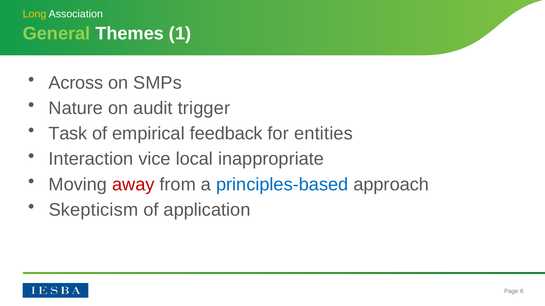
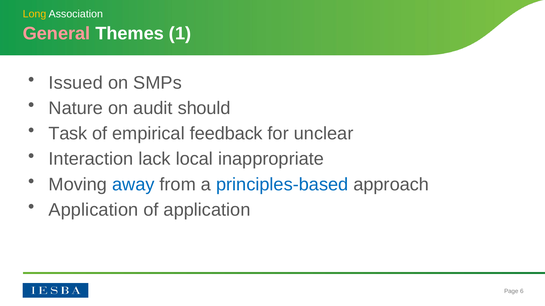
General colour: light green -> pink
Across: Across -> Issued
trigger: trigger -> should
entities: entities -> unclear
vice: vice -> lack
away colour: red -> blue
Skepticism at (93, 210): Skepticism -> Application
